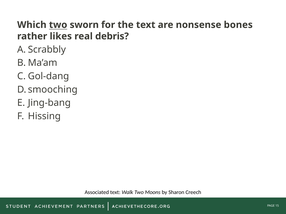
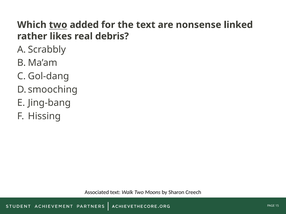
sworn: sworn -> added
bones: bones -> linked
